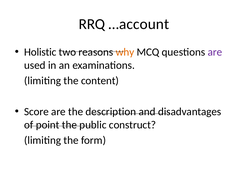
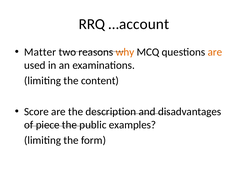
Holistic: Holistic -> Matter
are at (215, 52) colour: purple -> orange
point: point -> piece
construct: construct -> examples
